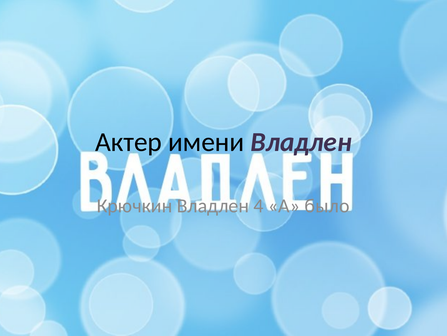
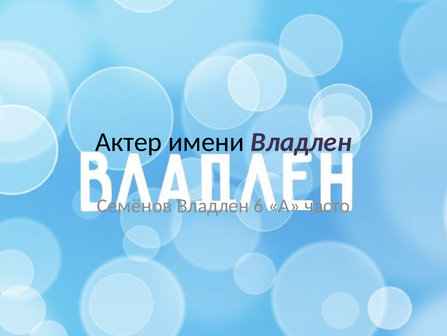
Крючкин: Крючкин -> Семёнов
4: 4 -> 6
было: было -> часто
